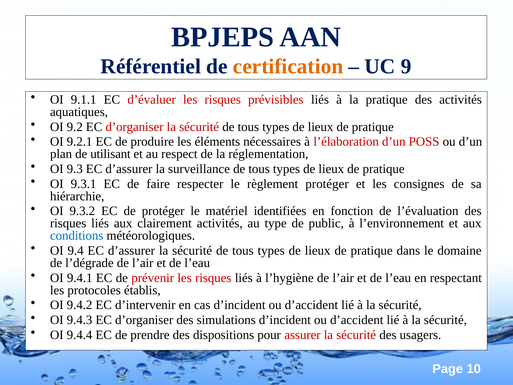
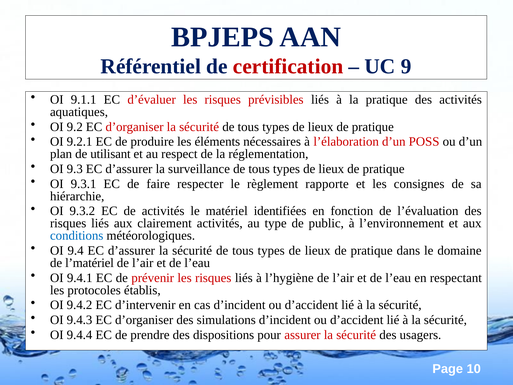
certification colour: orange -> red
règlement protéger: protéger -> rapporte
de protéger: protéger -> activités
l’dégrade: l’dégrade -> l’matériel
